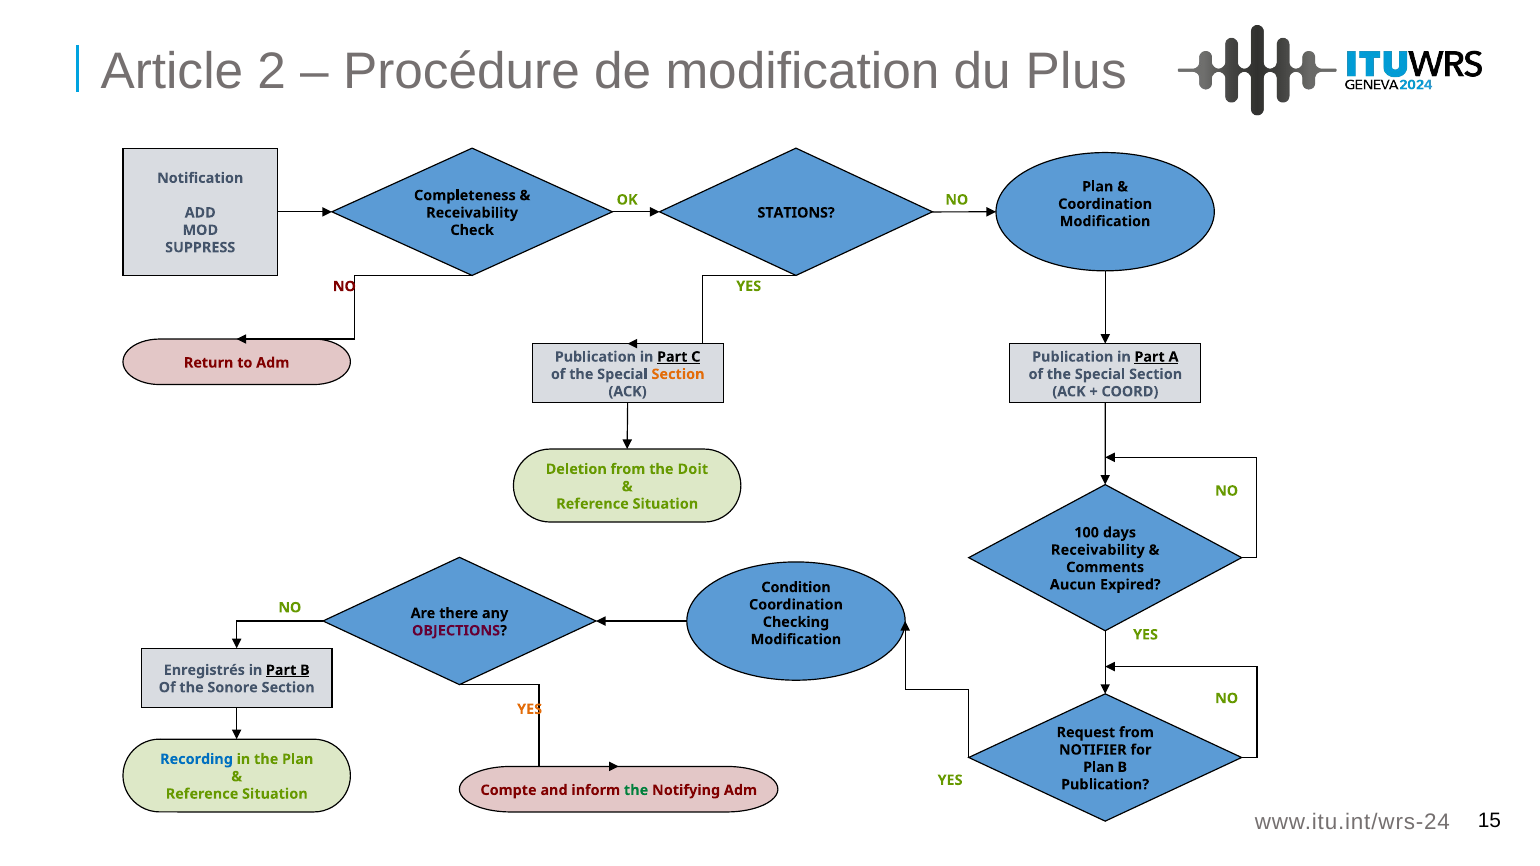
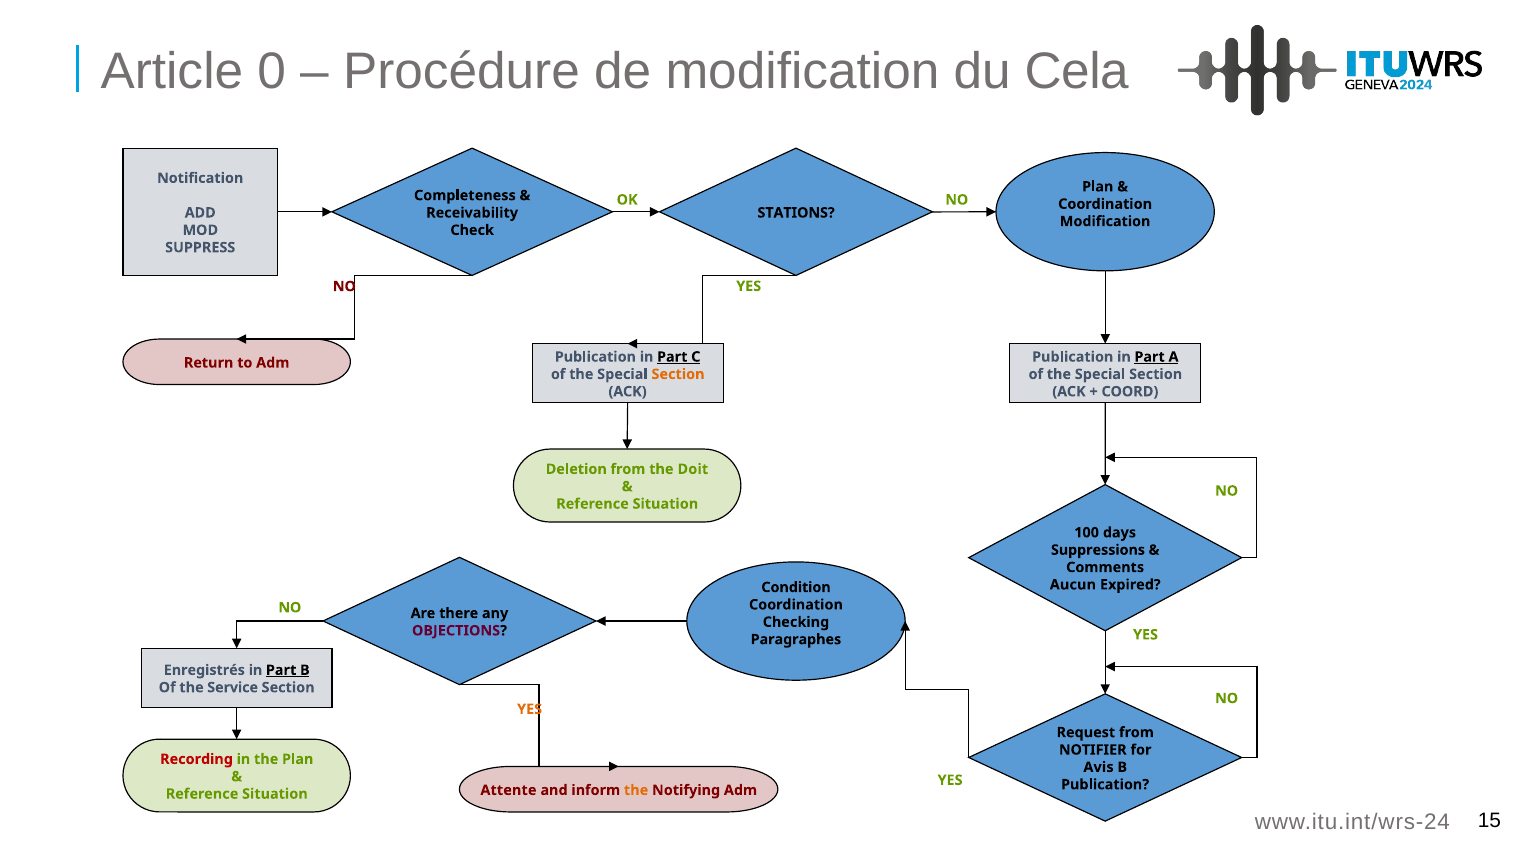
2: 2 -> 0
Plus: Plus -> Cela
Receivability at (1098, 550): Receivability -> Suppressions
Modification at (796, 640): Modification -> Paragraphes
Sonore: Sonore -> Service
Recording colour: blue -> red
Plan at (1099, 767): Plan -> Avis
Compte: Compte -> Attente
the at (636, 790) colour: green -> orange
